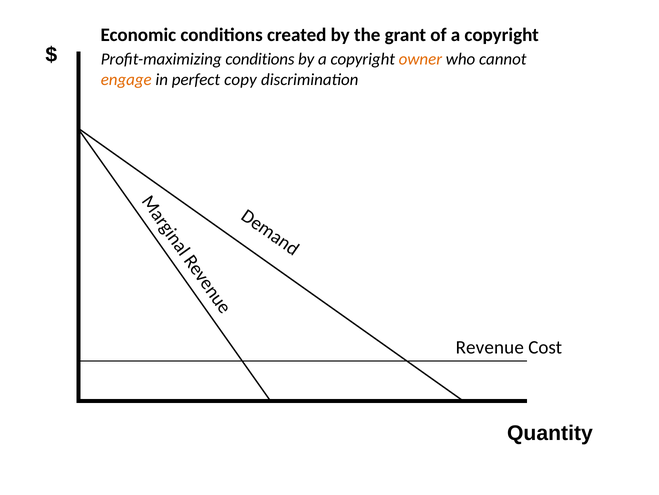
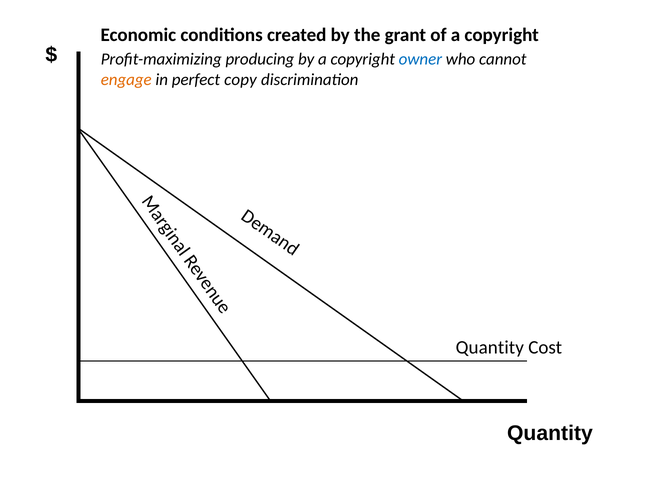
Profit-maximizing conditions: conditions -> producing
owner colour: orange -> blue
Revenue at (490, 347): Revenue -> Quantity
